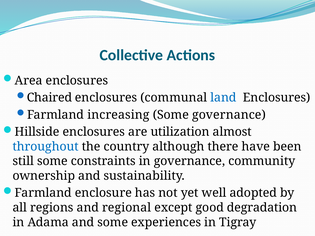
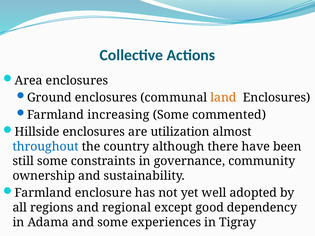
Chaired: Chaired -> Ground
land colour: blue -> orange
Some governance: governance -> commented
degradation: degradation -> dependency
